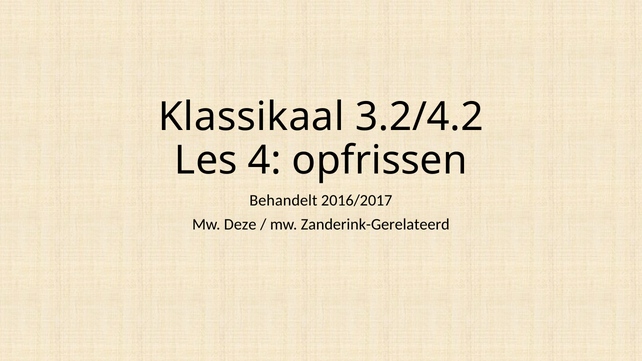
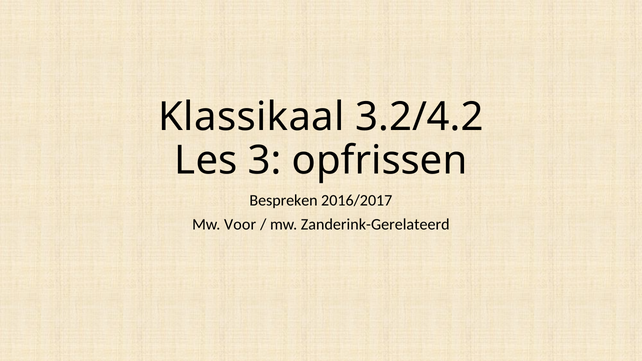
4: 4 -> 3
Behandelt: Behandelt -> Bespreken
Deze: Deze -> Voor
